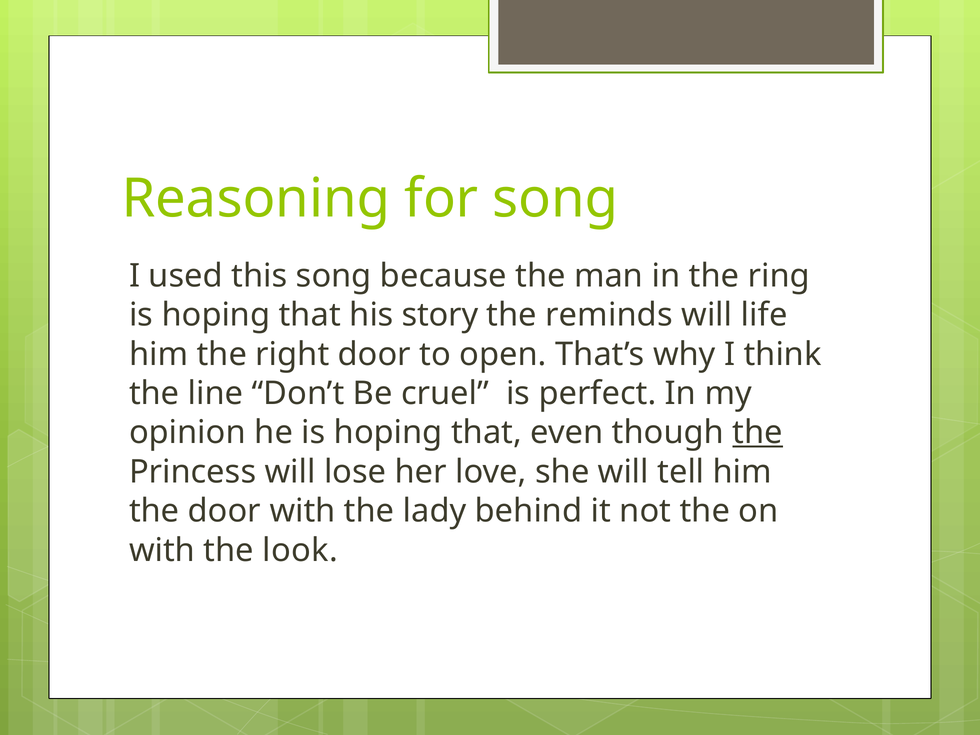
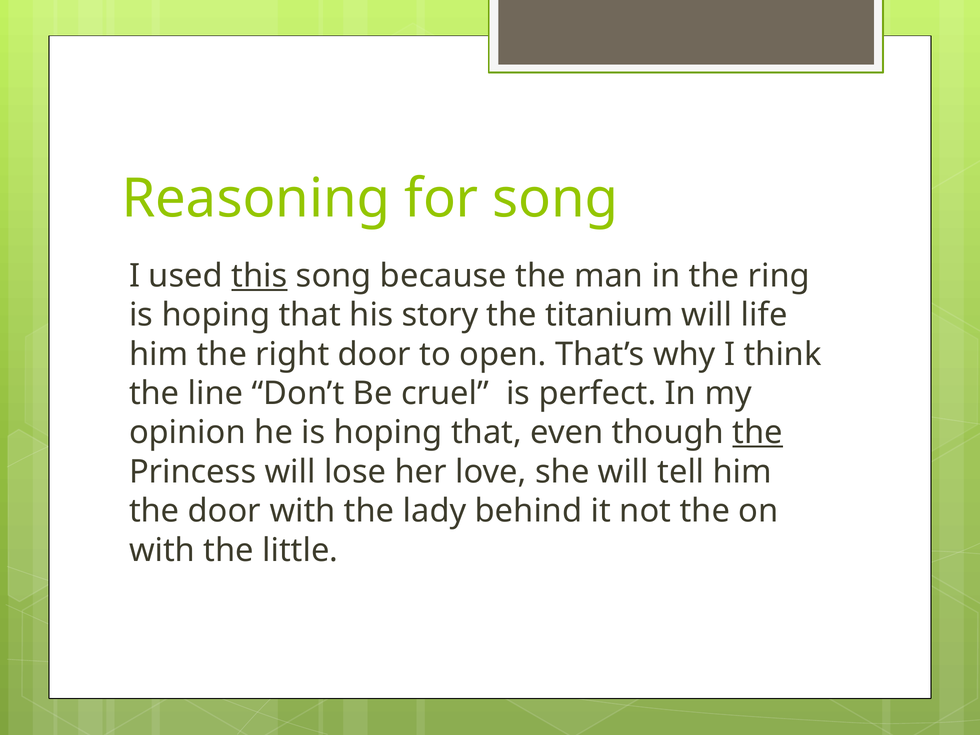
this underline: none -> present
reminds: reminds -> titanium
look: look -> little
